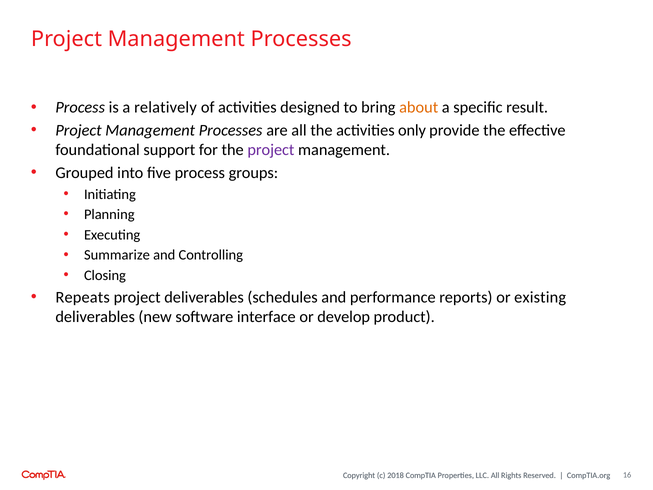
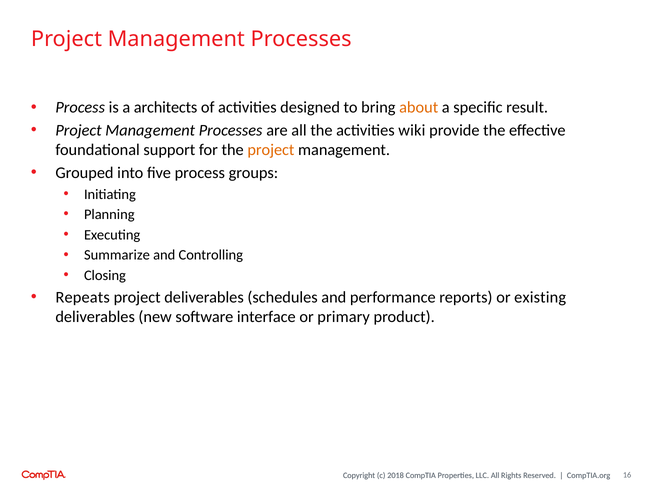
relatively: relatively -> architects
only: only -> wiki
project at (271, 150) colour: purple -> orange
develop: develop -> primary
